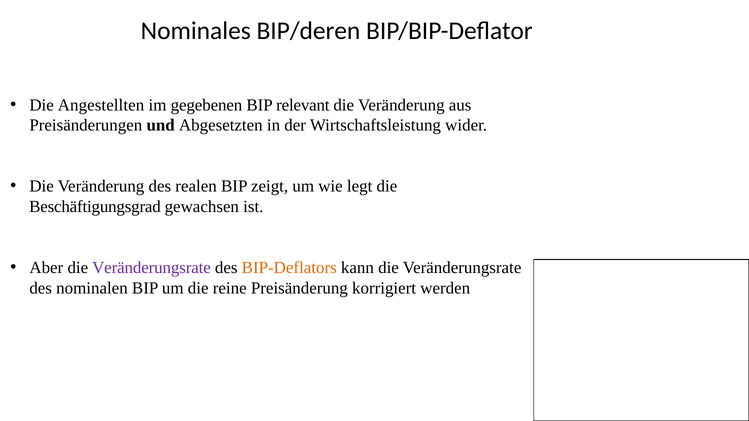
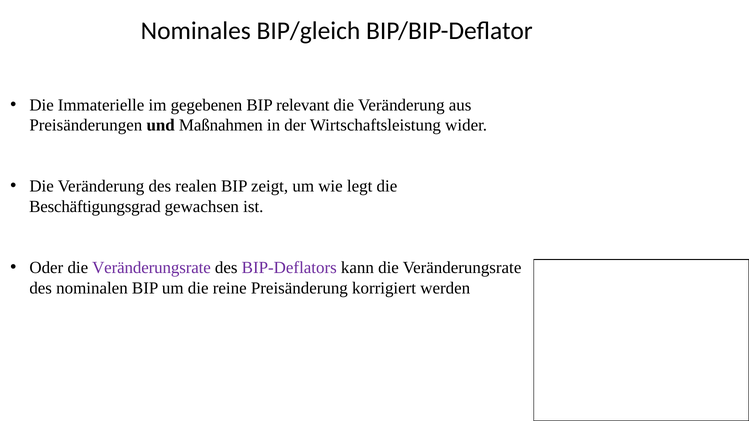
BIP/deren: BIP/deren -> BIP/gleich
Angestellten: Angestellten -> Immaterielle
Abgesetzten: Abgesetzten -> Maßnahmen
Aber: Aber -> Oder
BIP-Deflators colour: orange -> purple
